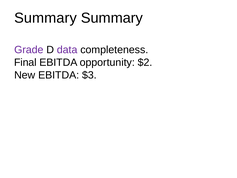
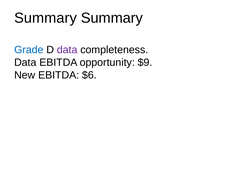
Grade colour: purple -> blue
Final at (25, 62): Final -> Data
$2: $2 -> $9
$3: $3 -> $6
